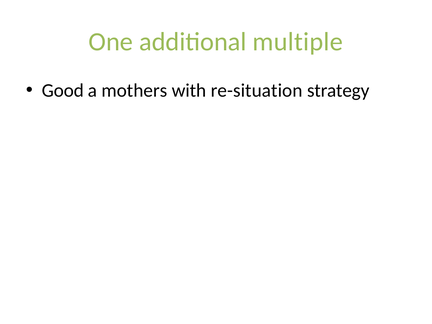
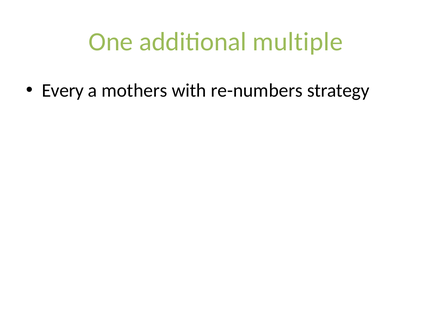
Good: Good -> Every
re-situation: re-situation -> re-numbers
